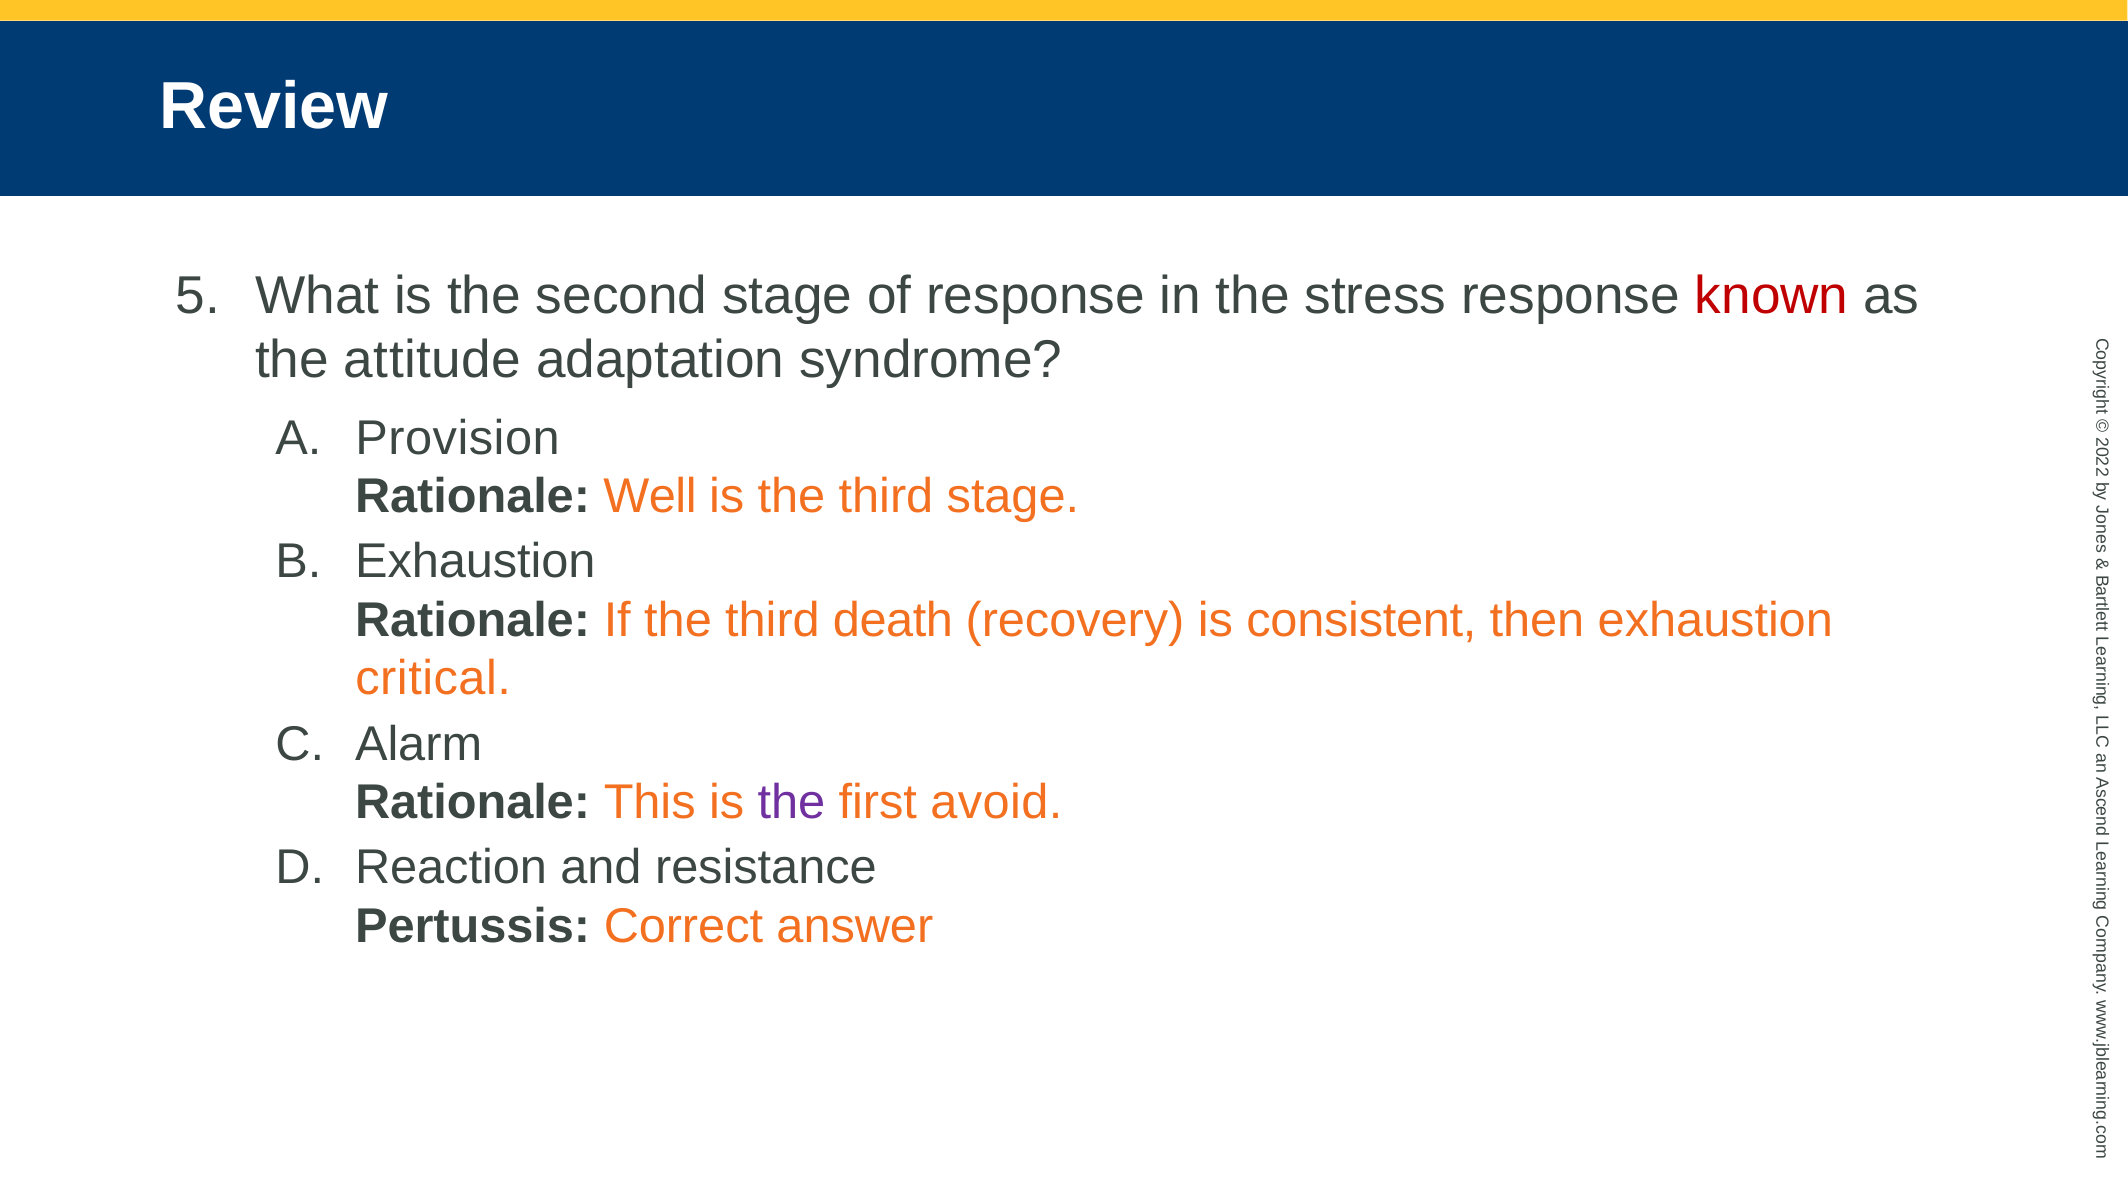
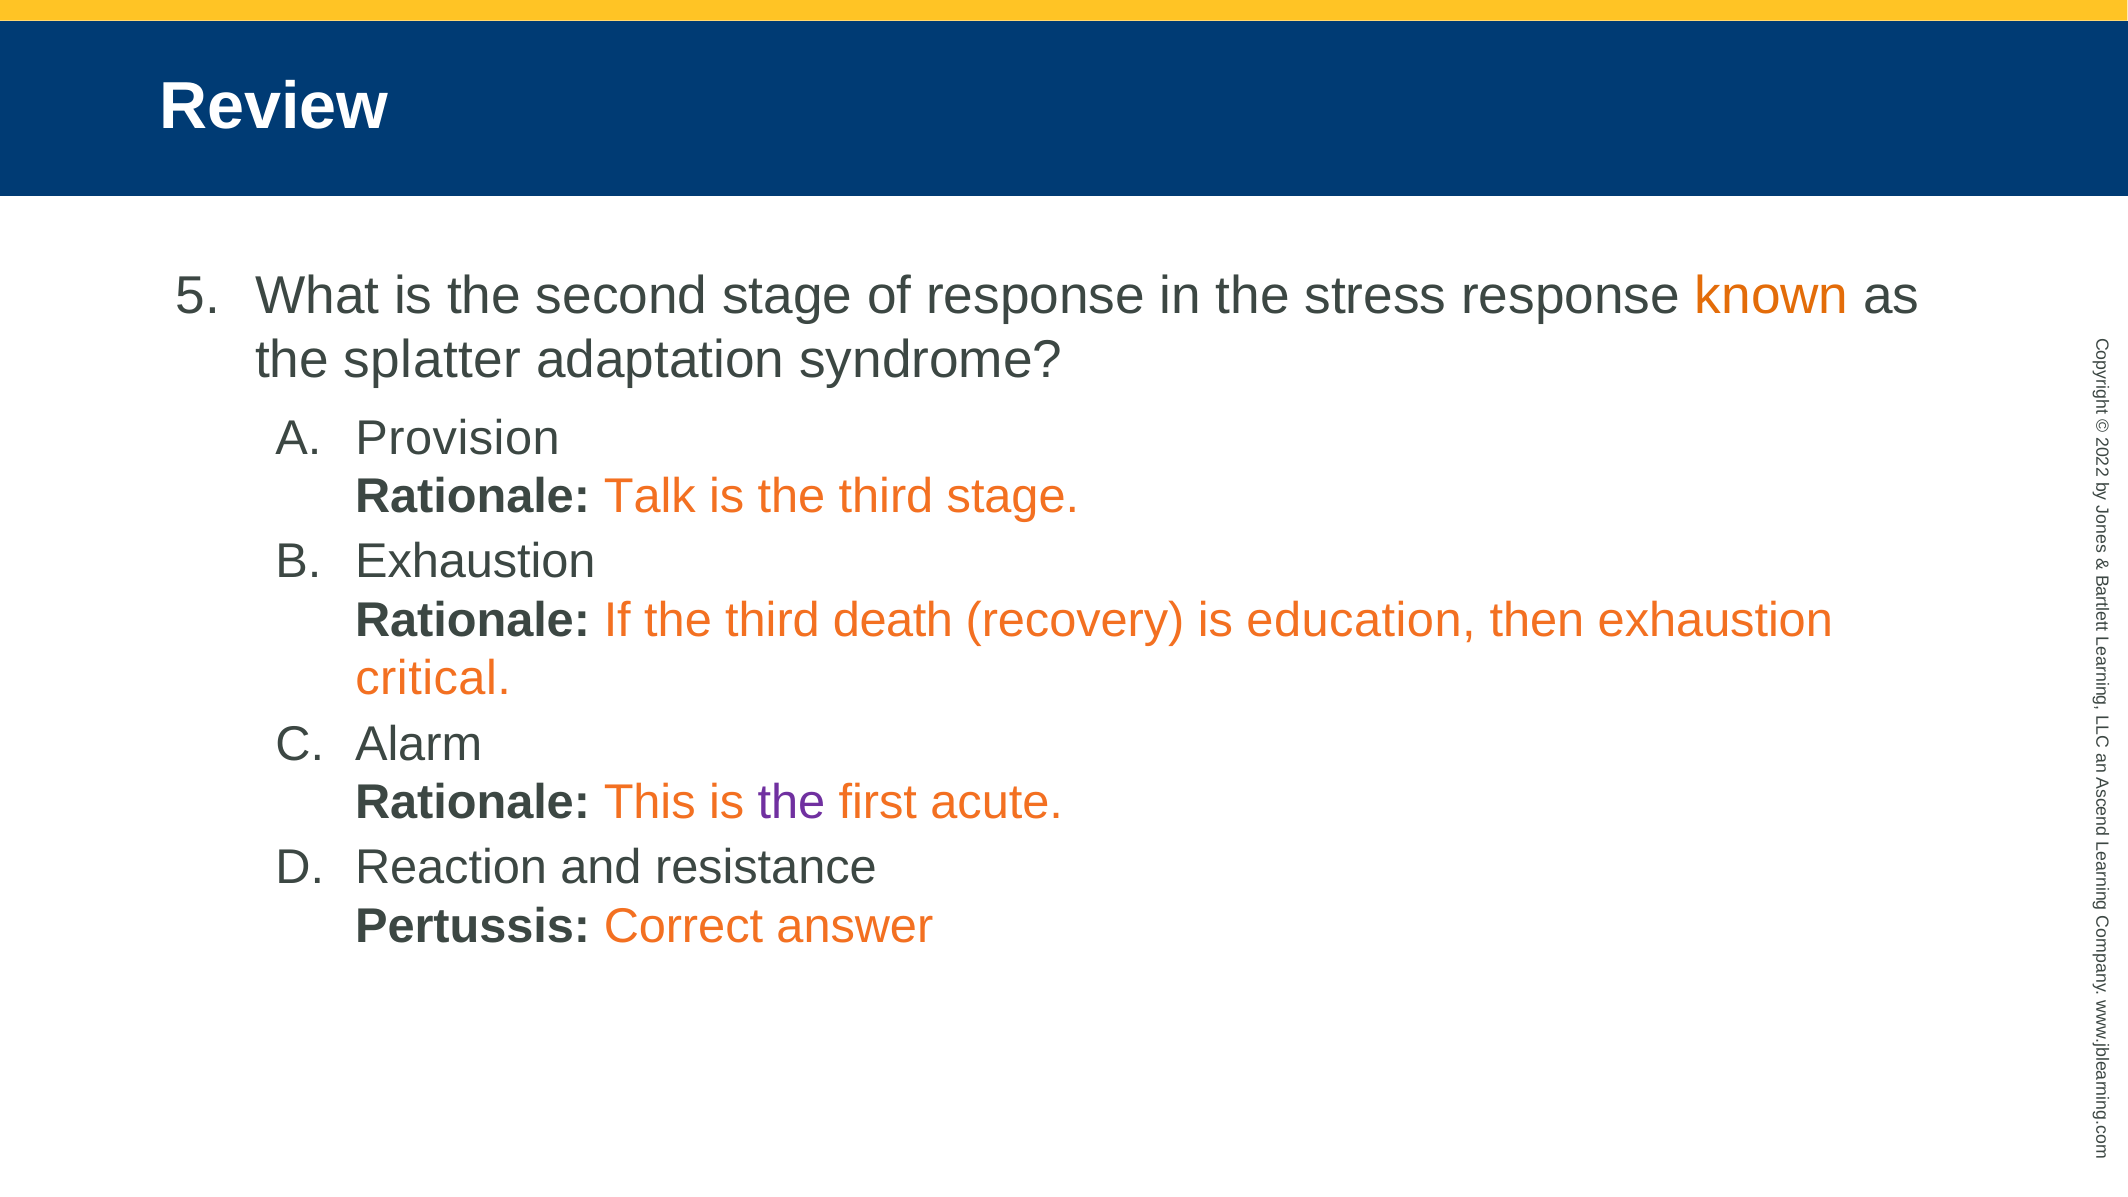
known colour: red -> orange
attitude: attitude -> splatter
Well: Well -> Talk
consistent: consistent -> education
avoid: avoid -> acute
